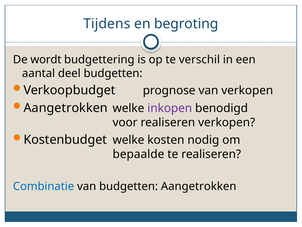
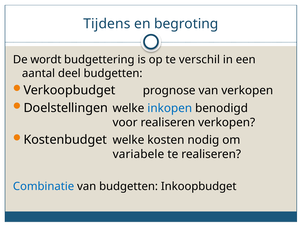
Aangetrokken at (66, 108): Aangetrokken -> Doelstellingen
inkopen colour: purple -> blue
bepaalde: bepaalde -> variabele
budgetten Aangetrokken: Aangetrokken -> Inkoopbudget
